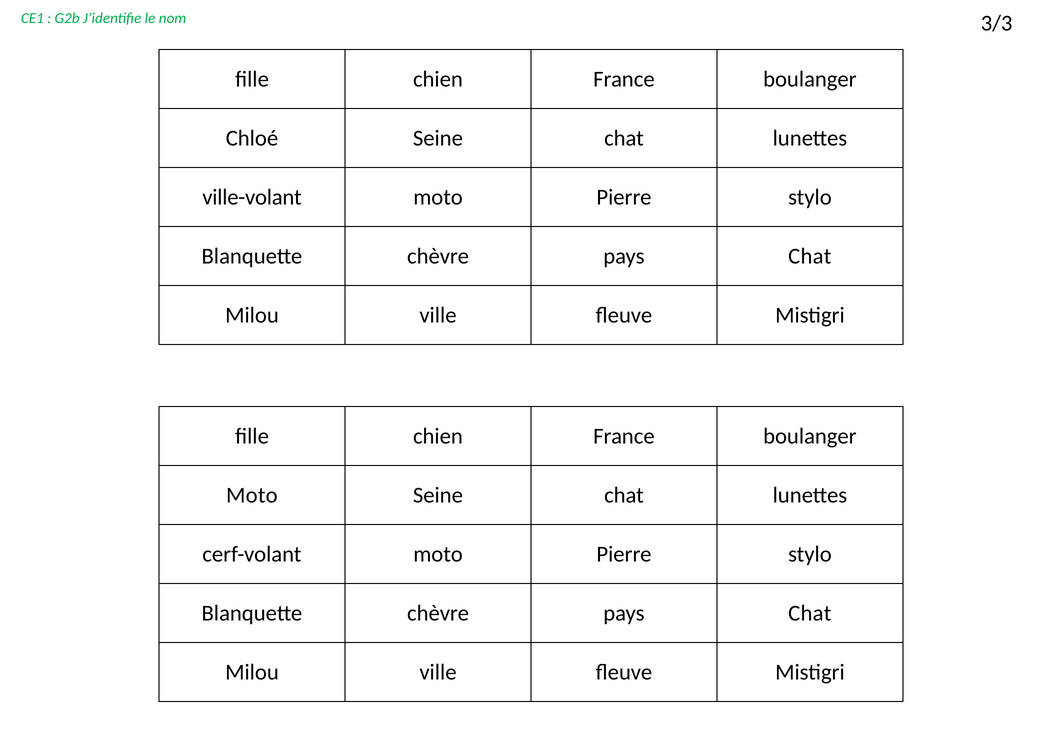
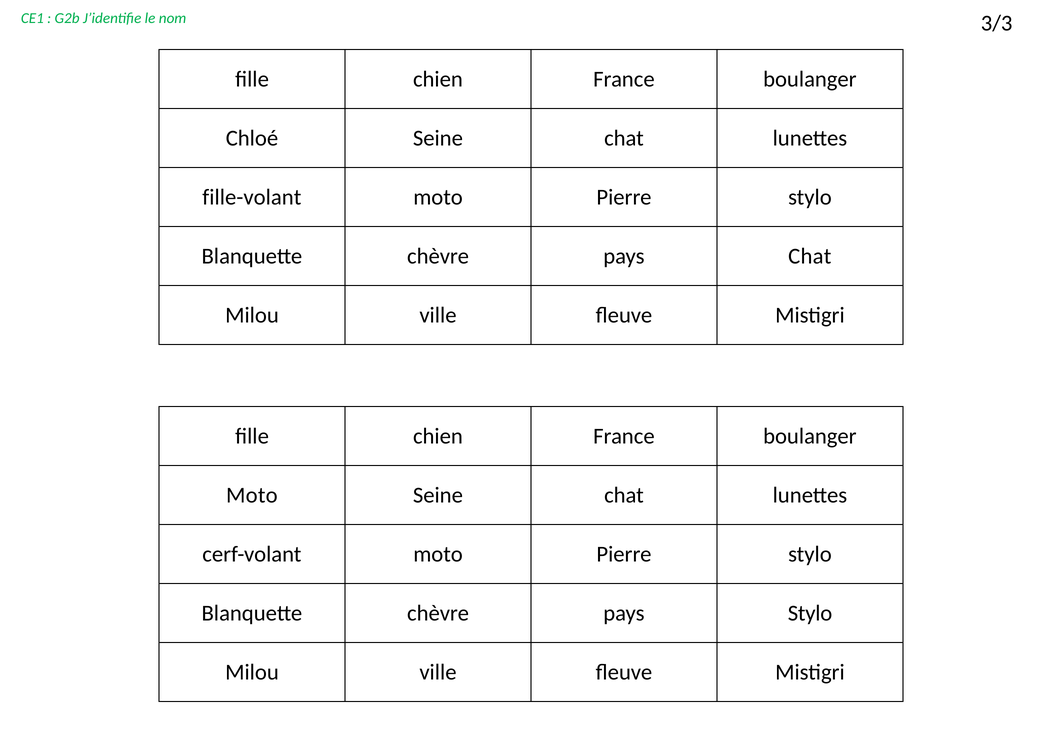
ville-volant: ville-volant -> fille-volant
Chat at (810, 613): Chat -> Stylo
